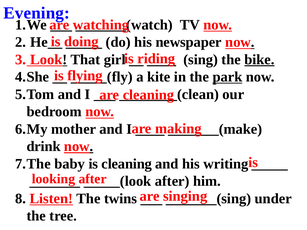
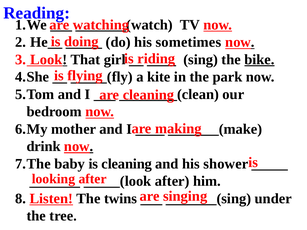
Evening: Evening -> Reading
newspaper: newspaper -> sometimes
park underline: present -> none
writing: writing -> shower
